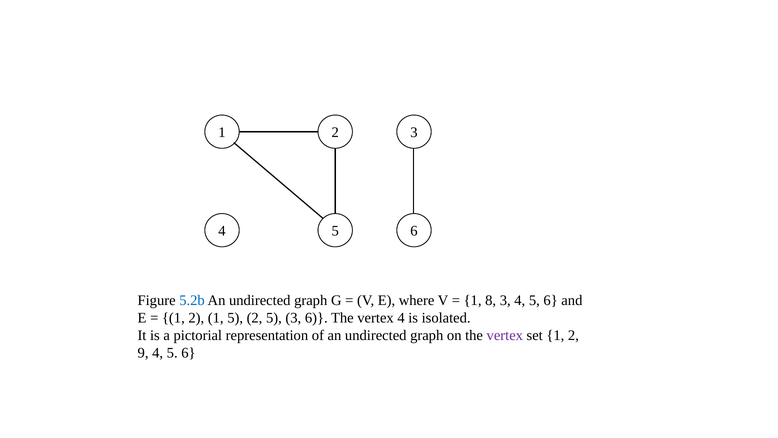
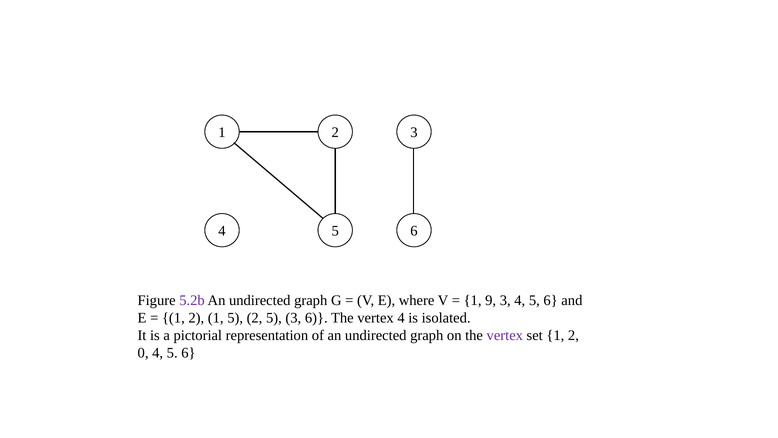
5.2b colour: blue -> purple
8: 8 -> 9
9: 9 -> 0
